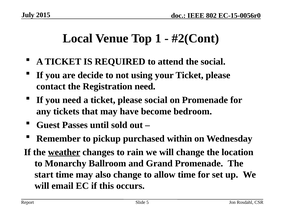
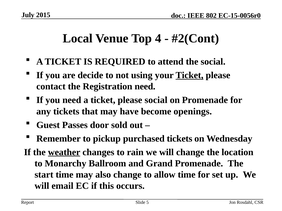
1: 1 -> 4
Ticket at (190, 75) underline: none -> present
bedroom: bedroom -> openings
until: until -> door
purchased within: within -> tickets
